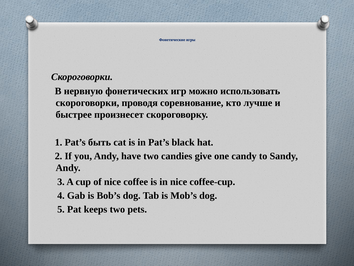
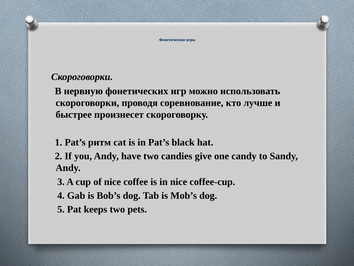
быть: быть -> ритм
